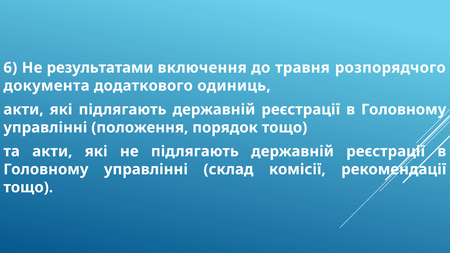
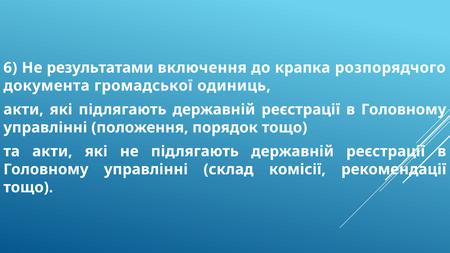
травня: травня -> крапка
додаткового: додаткового -> громадської
